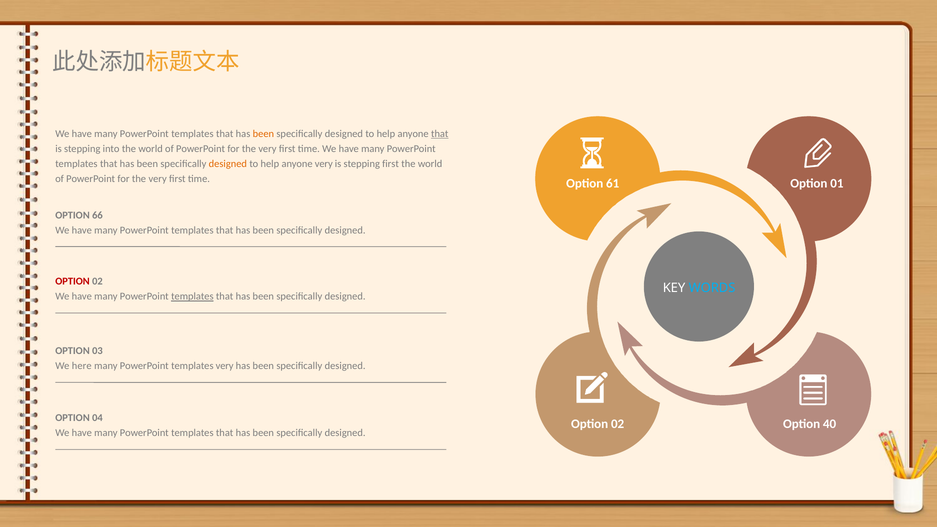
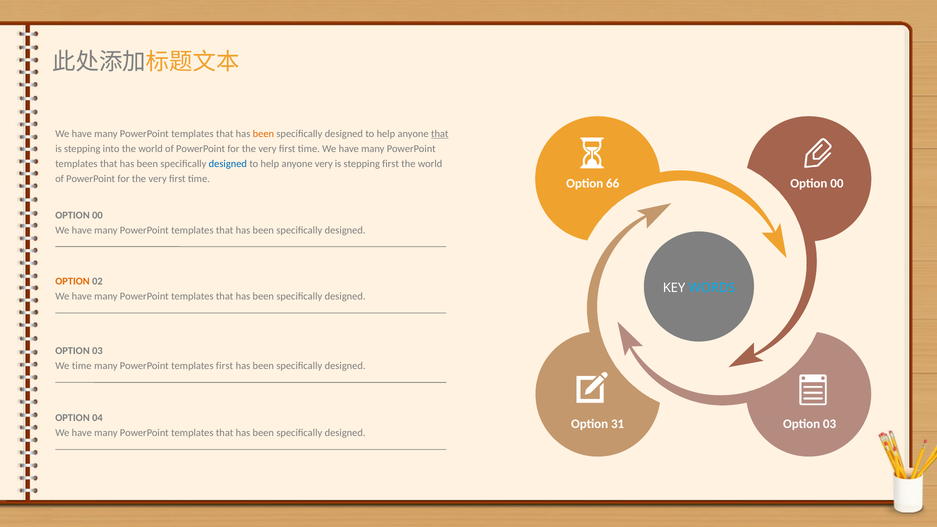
designed at (228, 164) colour: orange -> blue
61: 61 -> 66
01 at (837, 184): 01 -> 00
66 at (97, 215): 66 -> 00
OPTION at (73, 282) colour: red -> orange
templates at (192, 297) underline: present -> none
We here: here -> time
templates very: very -> first
02 at (618, 424): 02 -> 31
40 at (830, 424): 40 -> 03
